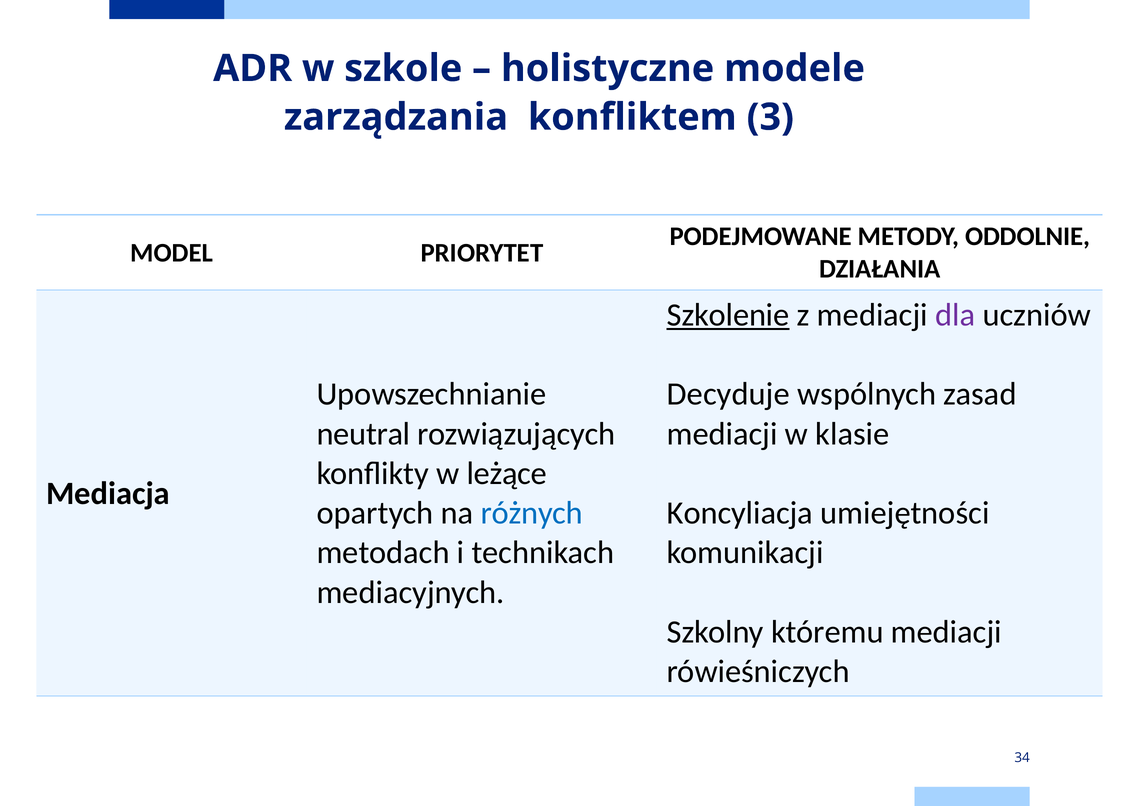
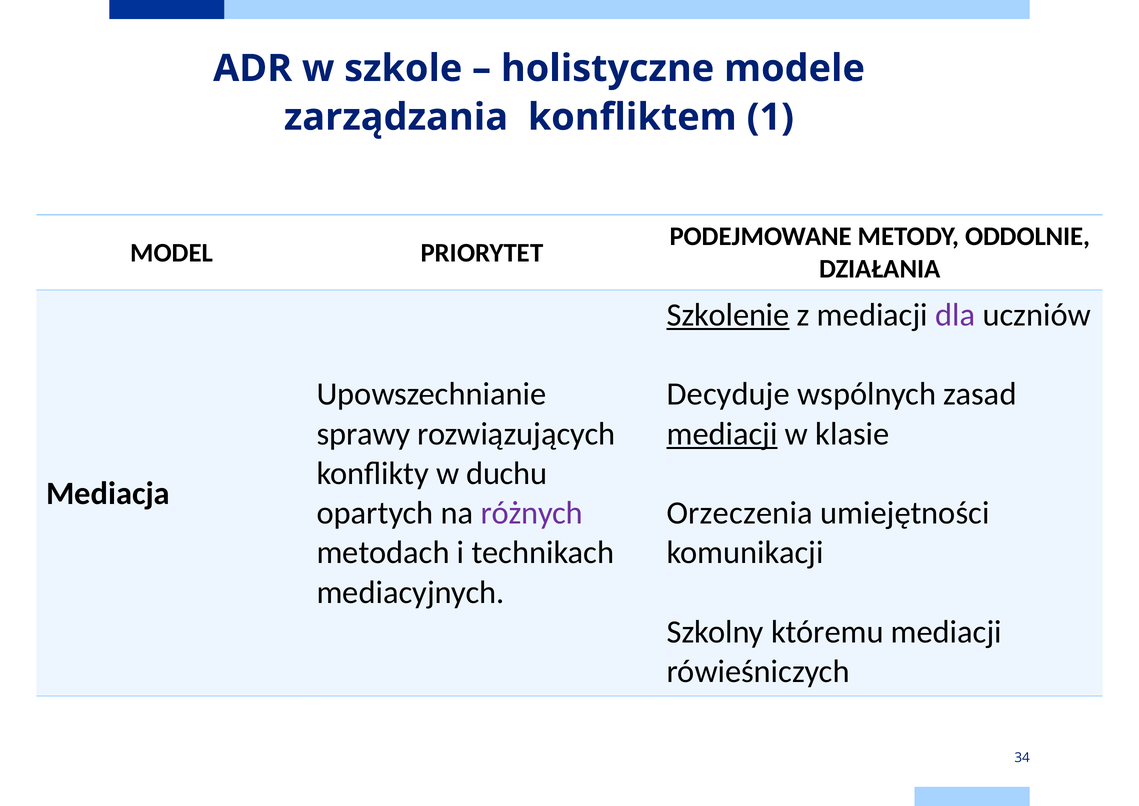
3: 3 -> 1
neutral: neutral -> sprawy
mediacji at (722, 433) underline: none -> present
leżące: leżące -> duchu
różnych colour: blue -> purple
Koncyliacja: Koncyliacja -> Orzeczenia
